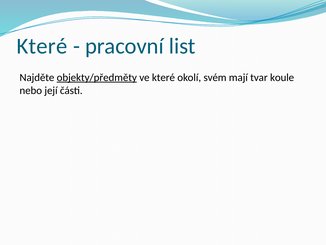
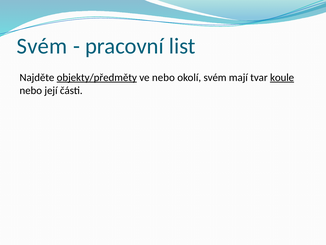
Které at (42, 46): Které -> Svém
ve které: které -> nebo
koule underline: none -> present
